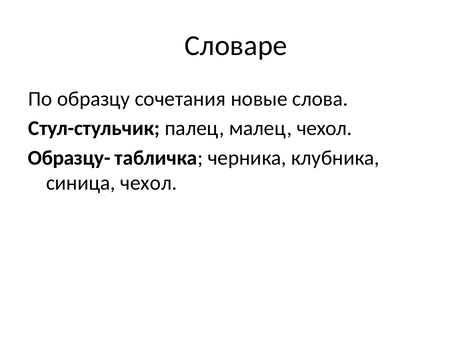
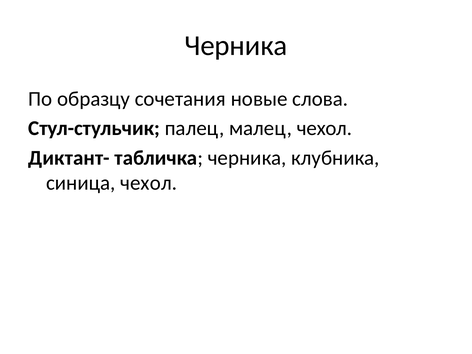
Словаре at (236, 46): Словаре -> Черника
Образцу-: Образцу- -> Диктант-
